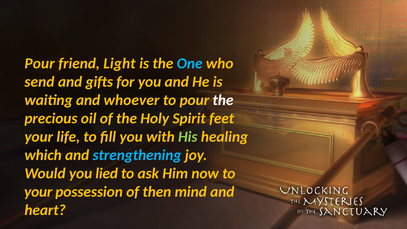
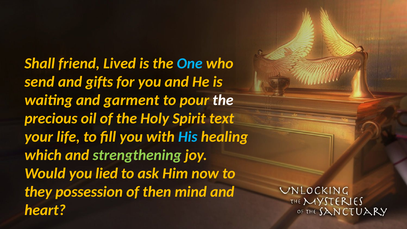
Pour at (40, 64): Pour -> Shall
Light: Light -> Lived
whoever: whoever -> garment
feet: feet -> text
His colour: light green -> light blue
strengthening colour: light blue -> light green
your at (38, 192): your -> they
